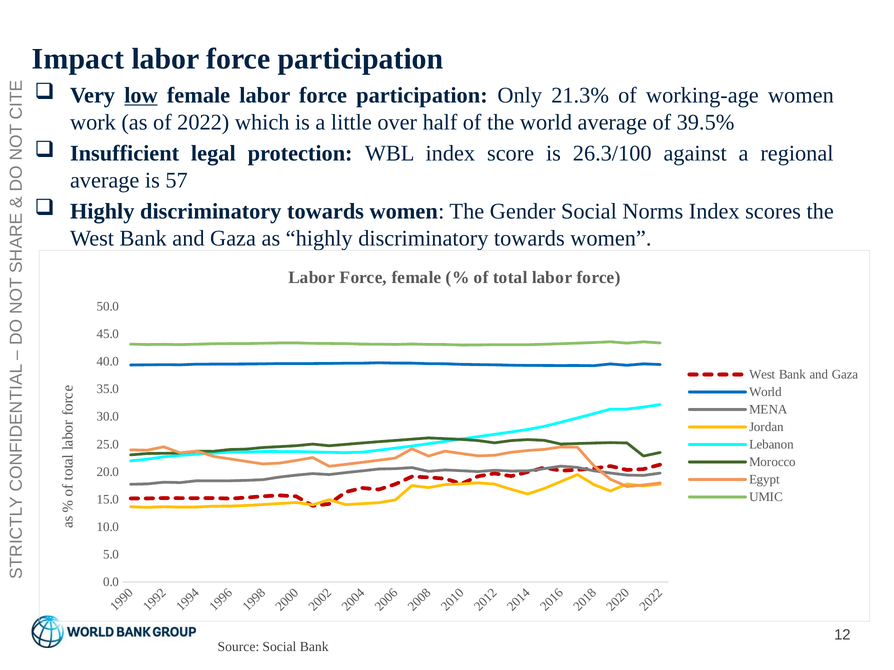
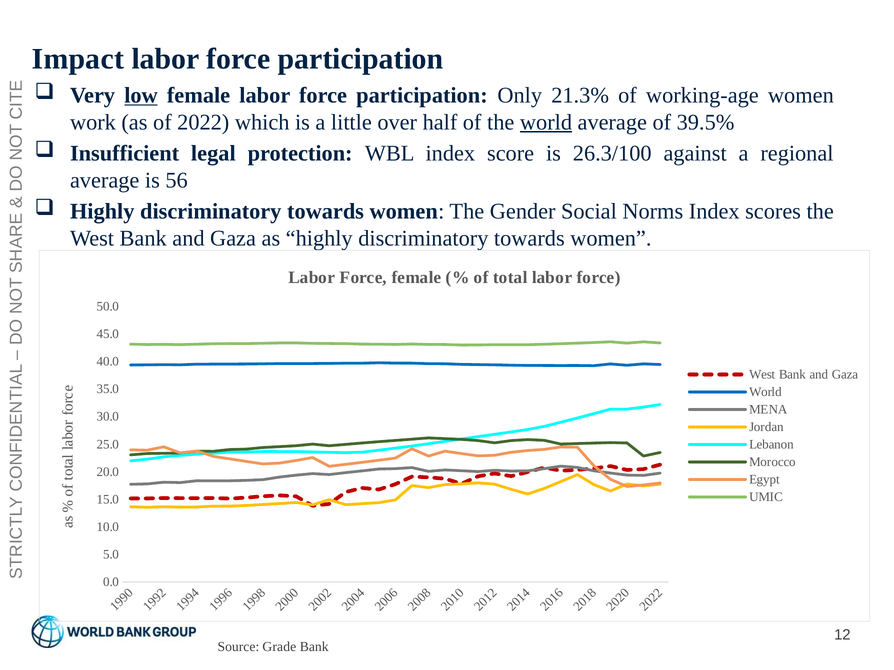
world at (546, 122) underline: none -> present
57: 57 -> 56
Source Social: Social -> Grade
